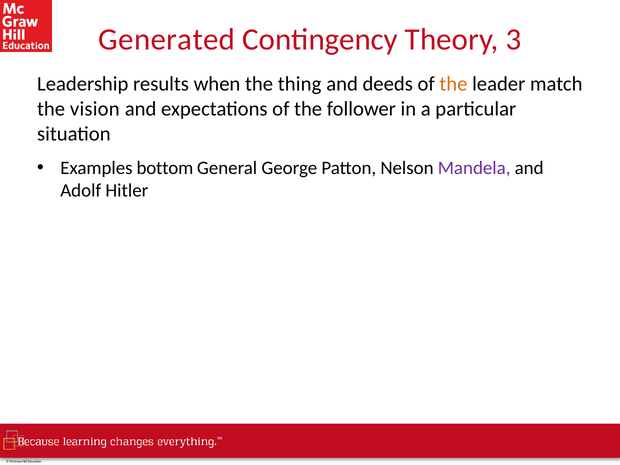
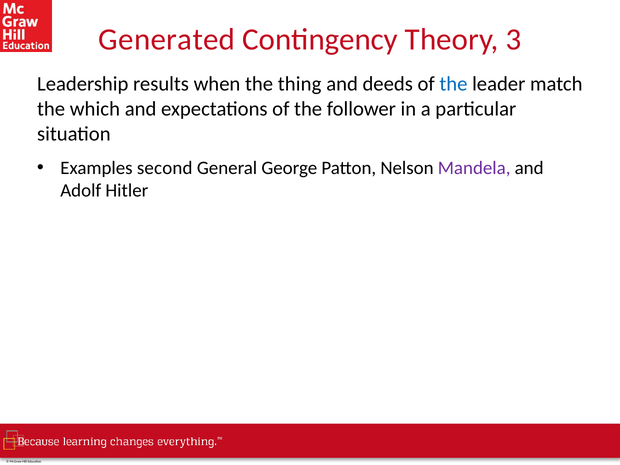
the at (453, 84) colour: orange -> blue
vision: vision -> which
bottom: bottom -> second
